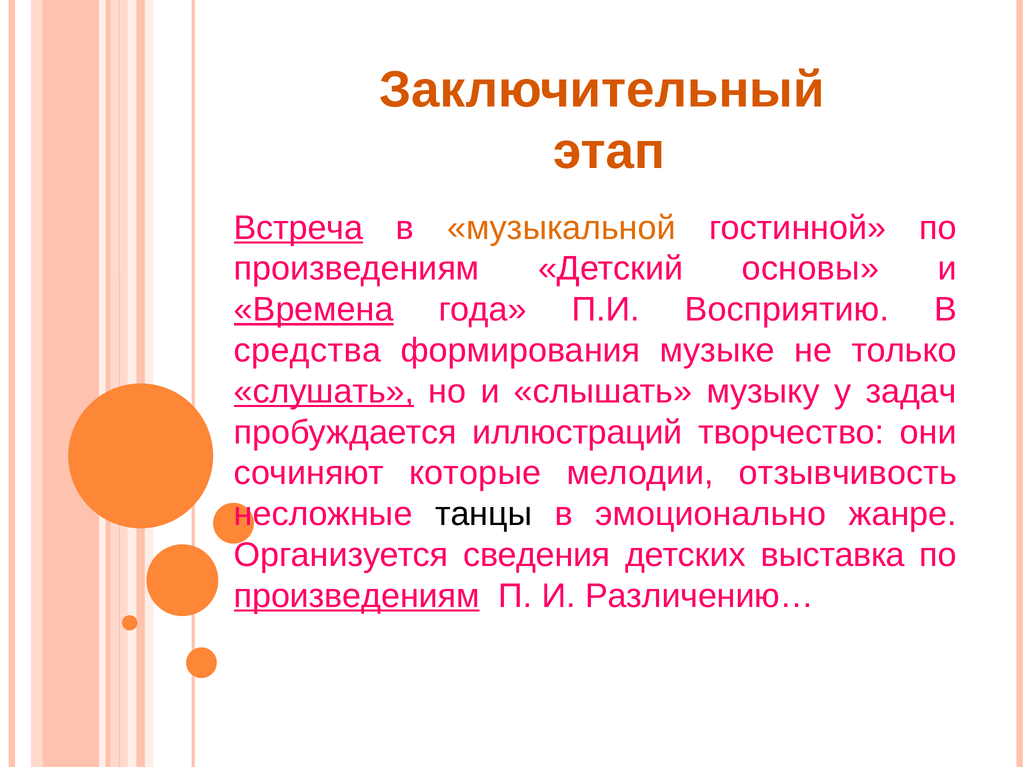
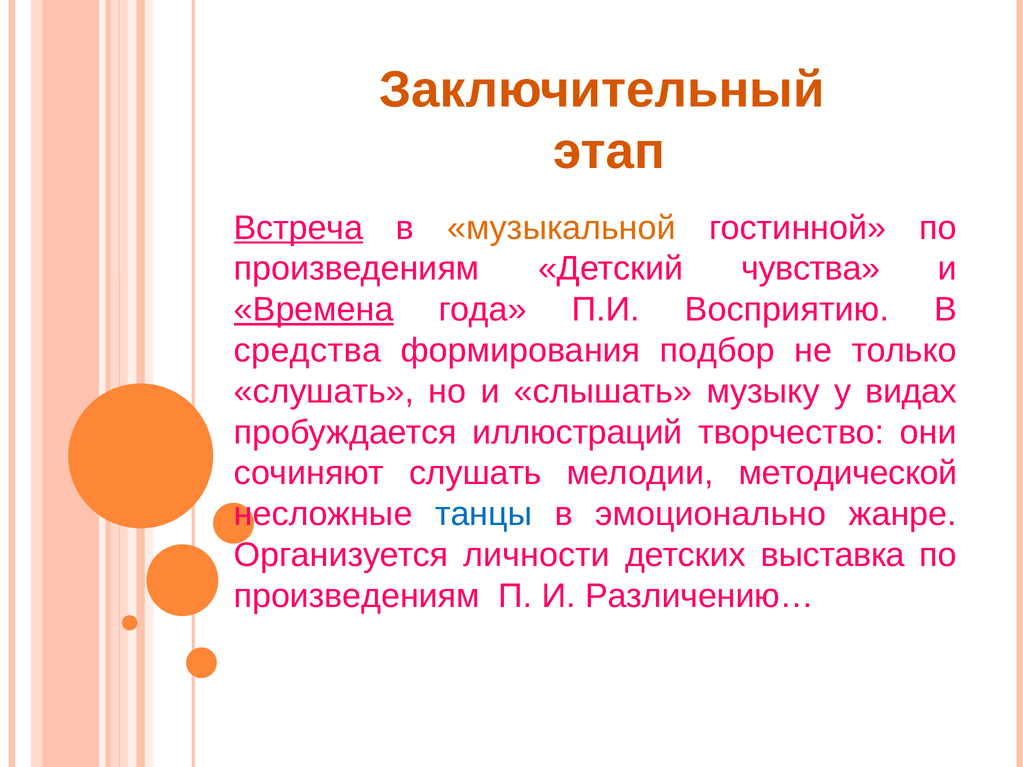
основы: основы -> чувства
музыке: музыке -> подбор
слушать at (324, 392) underline: present -> none
задач: задач -> видах
сочиняют которые: которые -> слушать
отзывчивость: отзывчивость -> методической
танцы colour: black -> blue
сведения: сведения -> личности
произведениям at (357, 596) underline: present -> none
